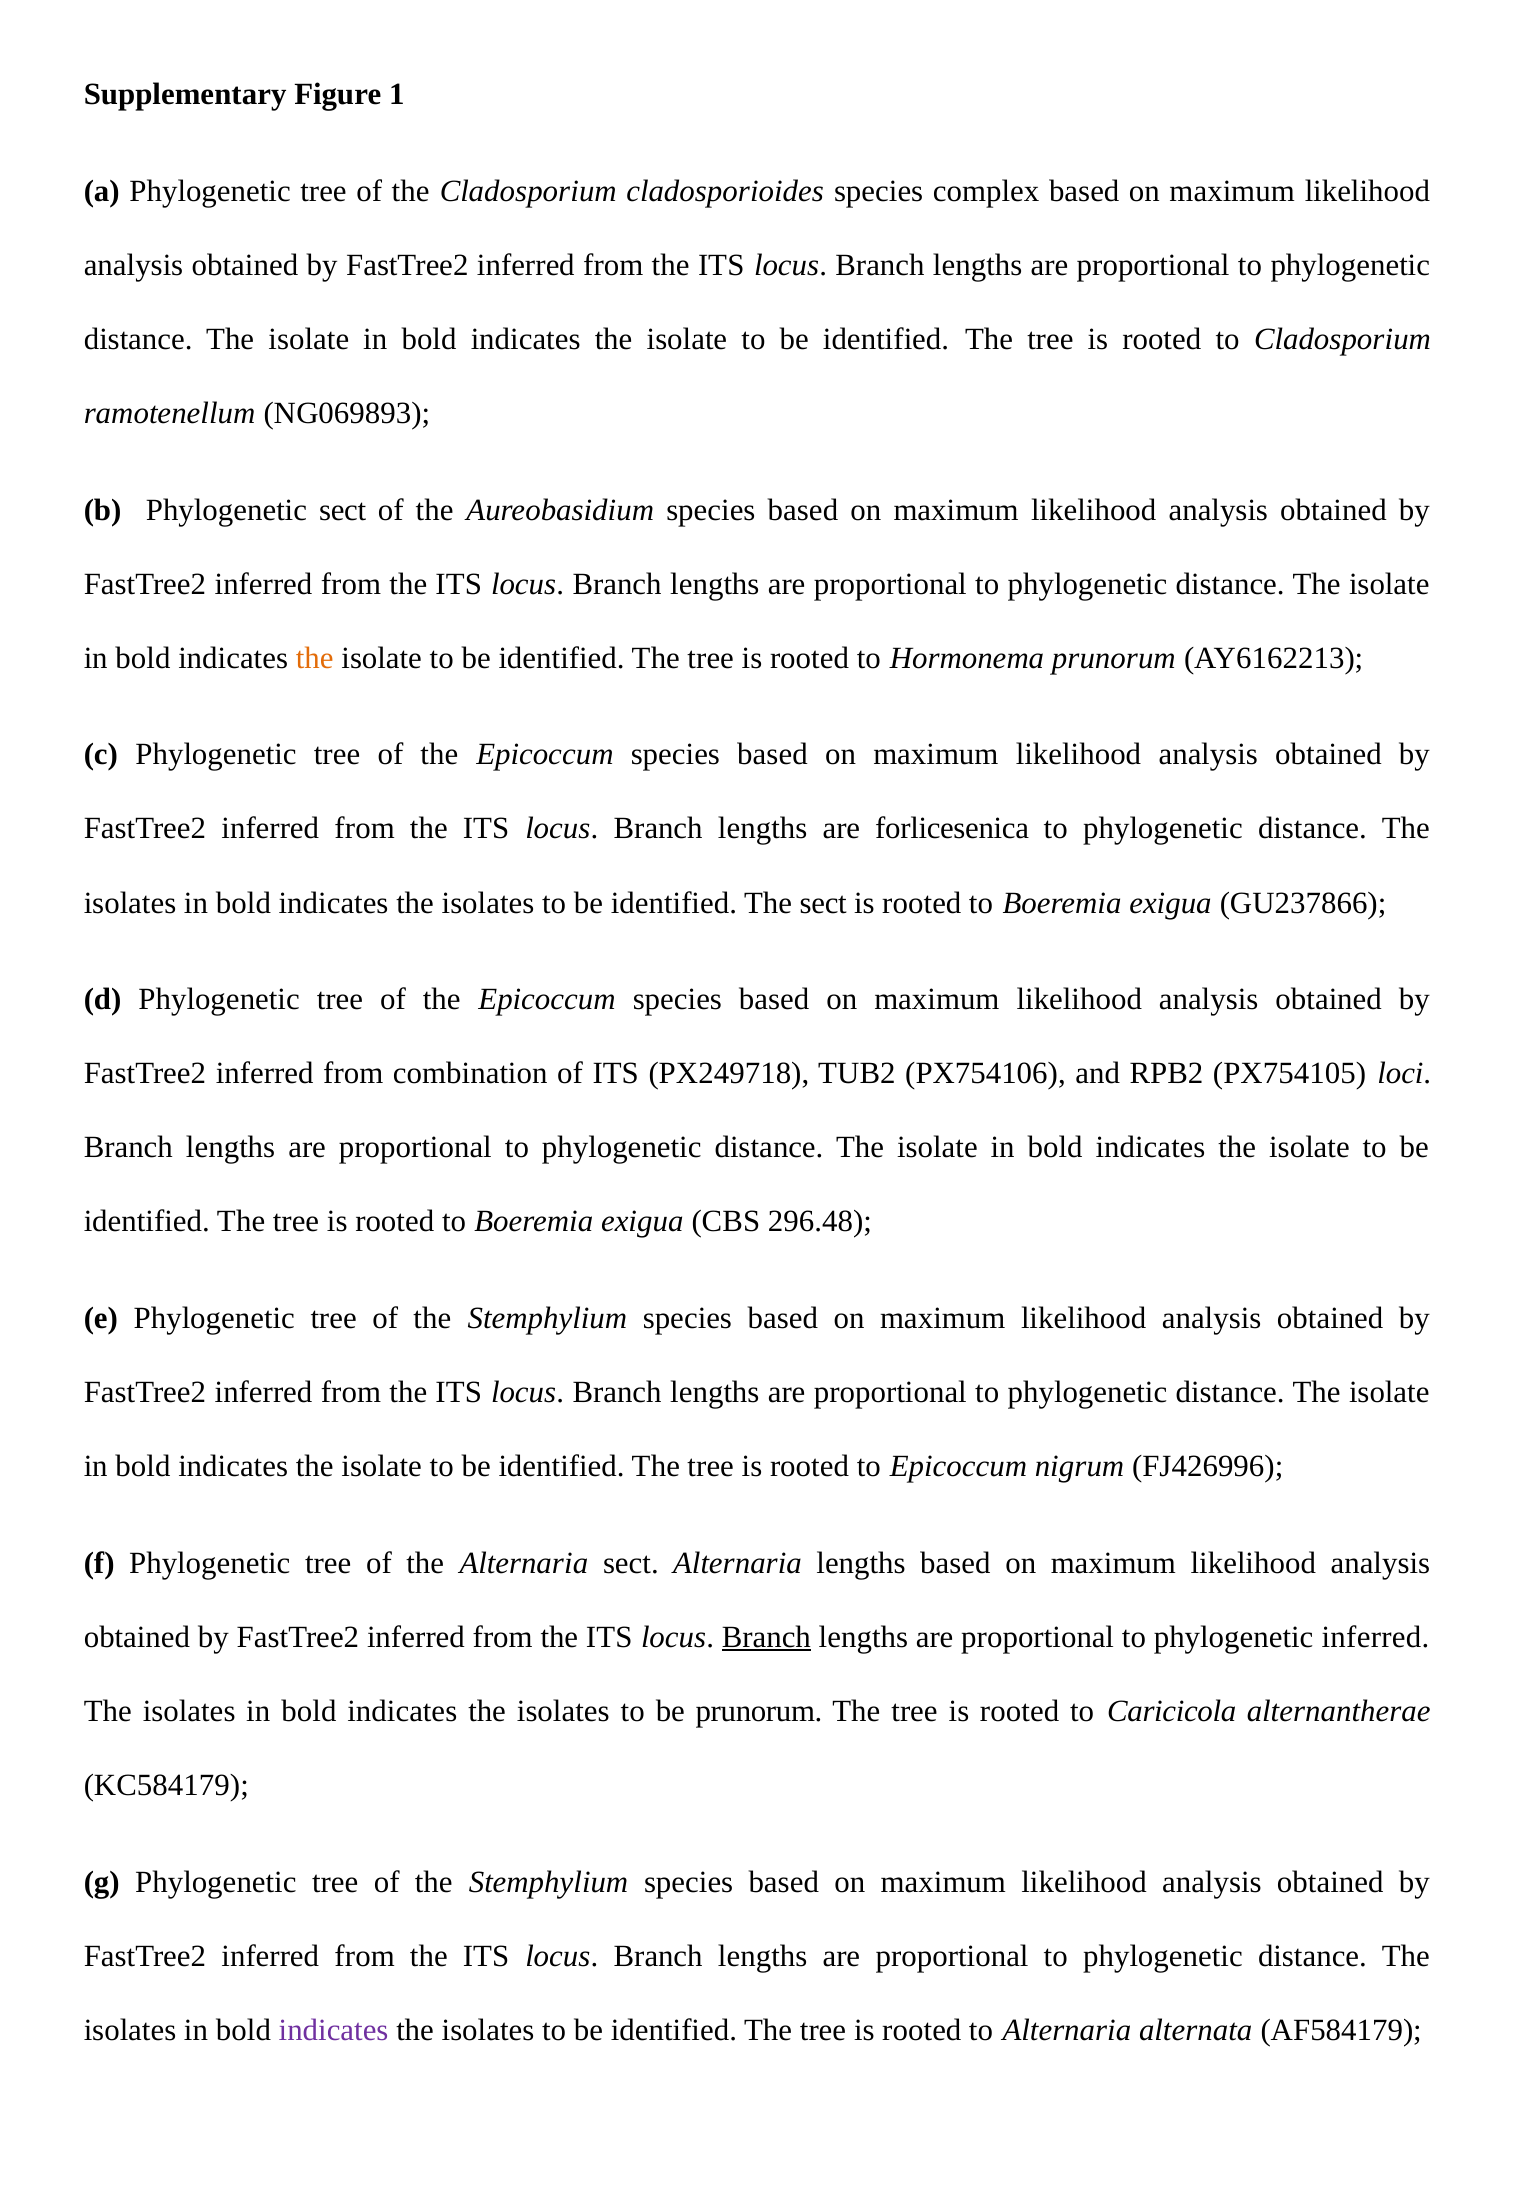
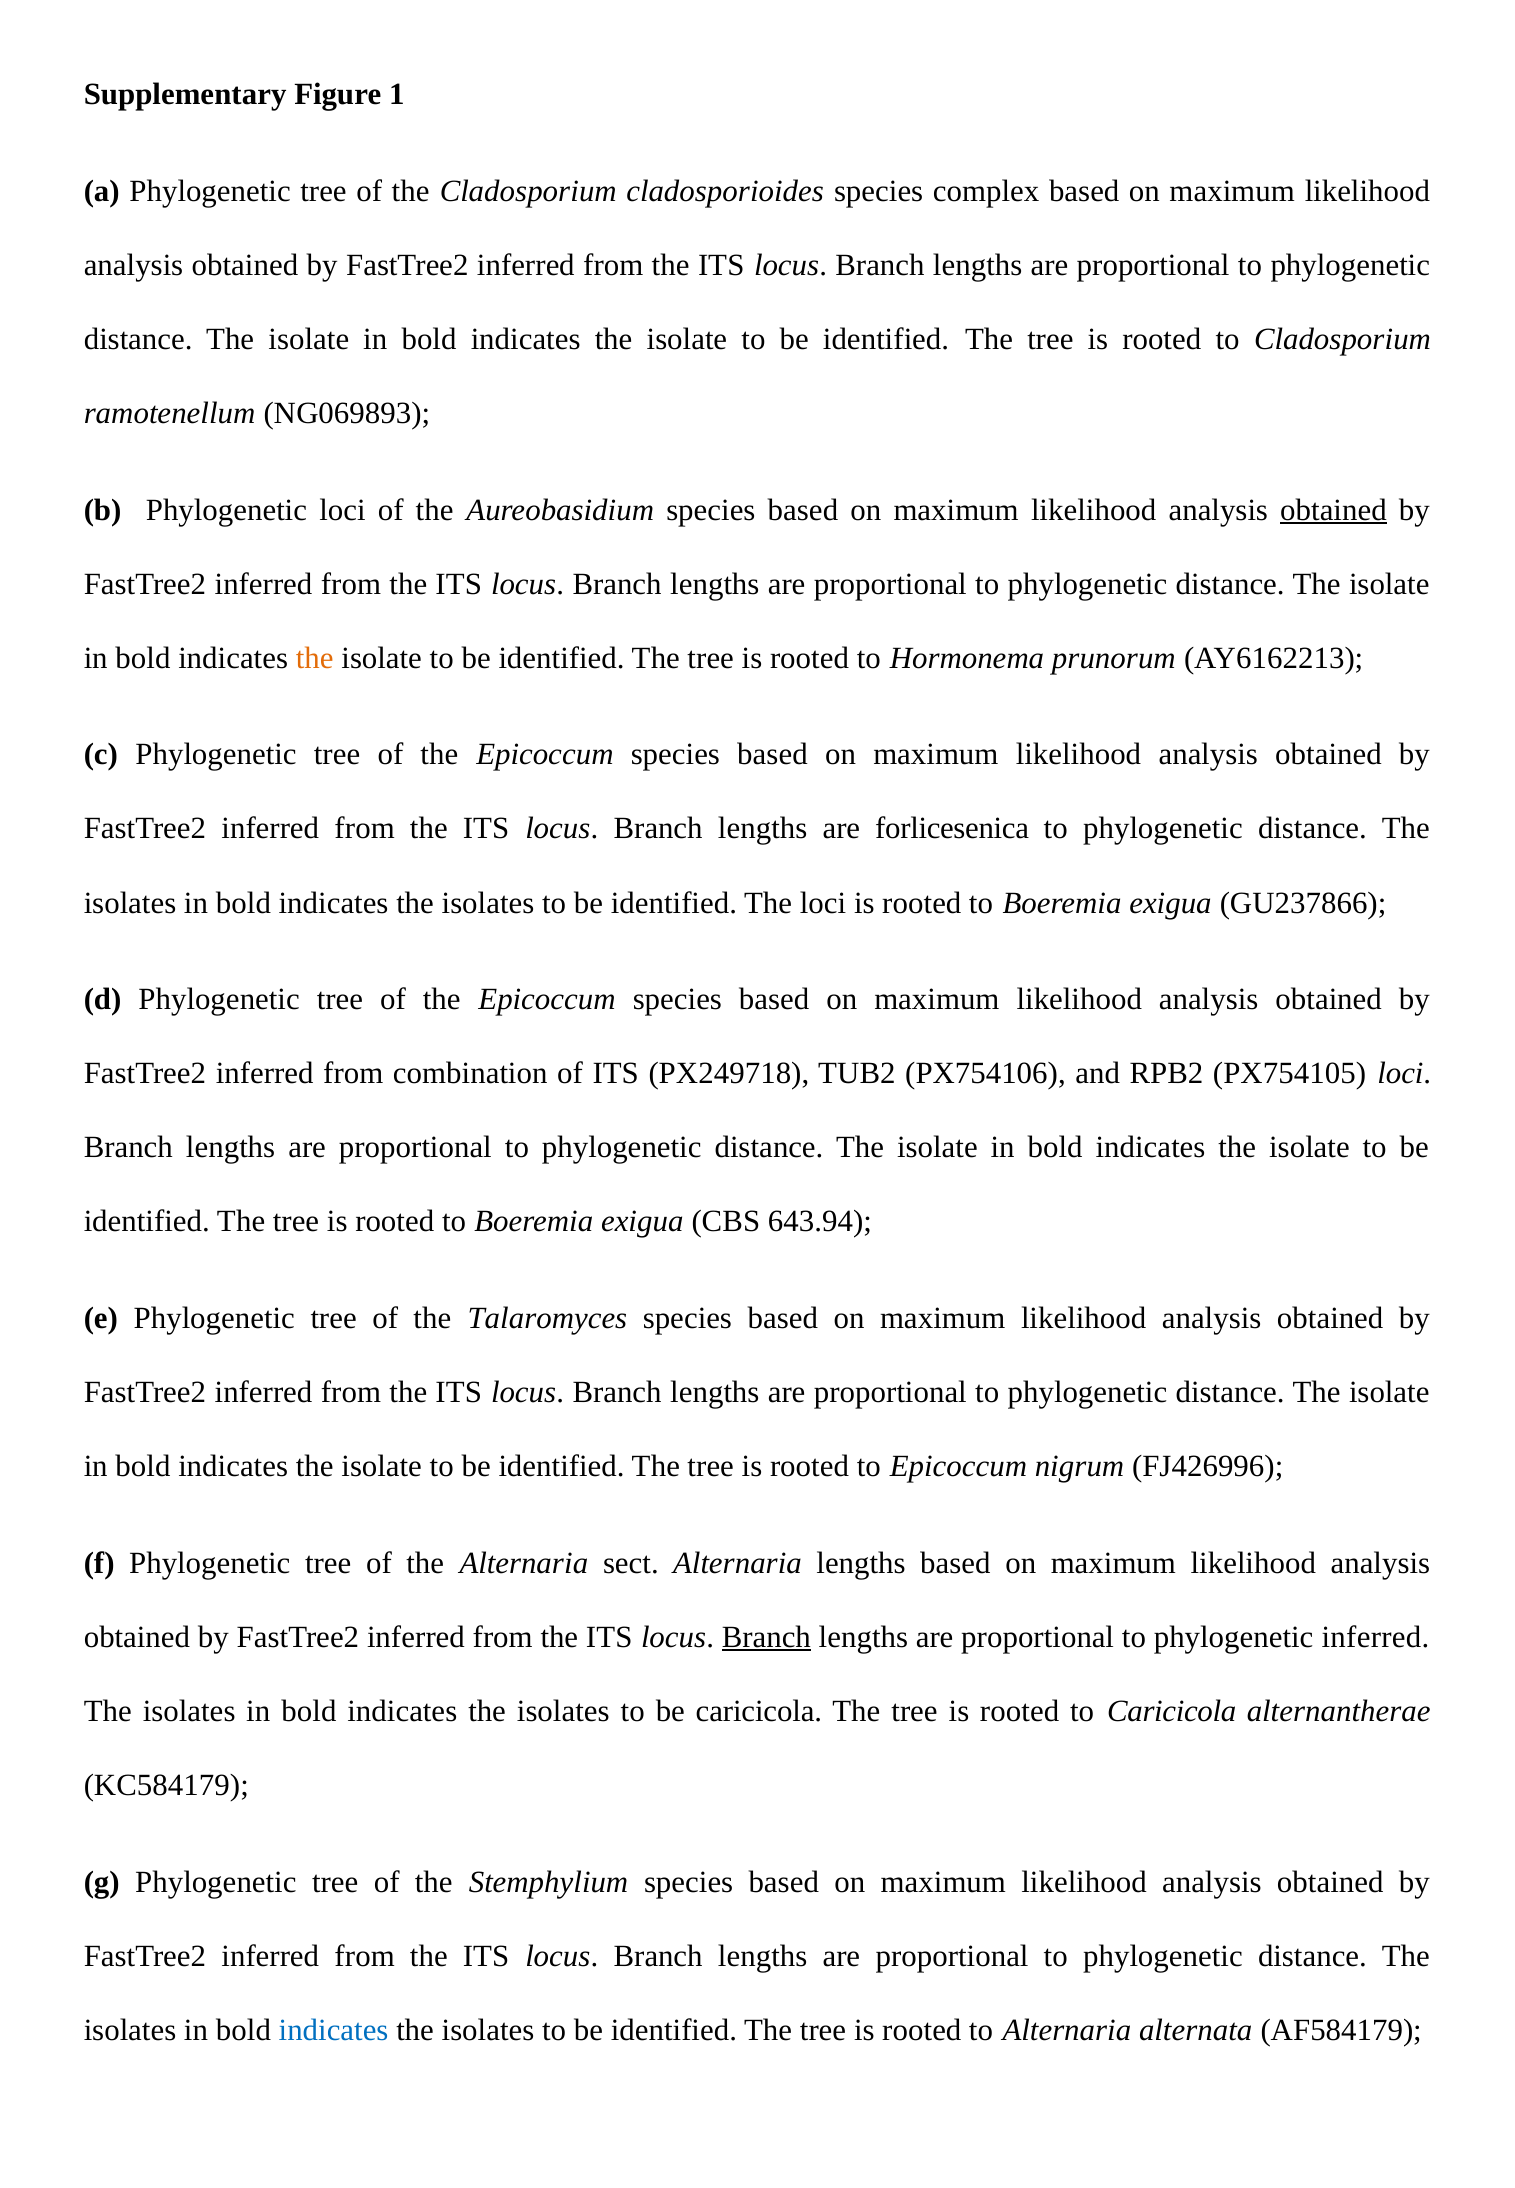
Phylogenetic sect: sect -> loci
obtained at (1333, 510) underline: none -> present
The sect: sect -> loci
296.48: 296.48 -> 643.94
Stemphylium at (547, 1318): Stemphylium -> Talaromyces
be prunorum: prunorum -> caricicola
indicates at (334, 2030) colour: purple -> blue
